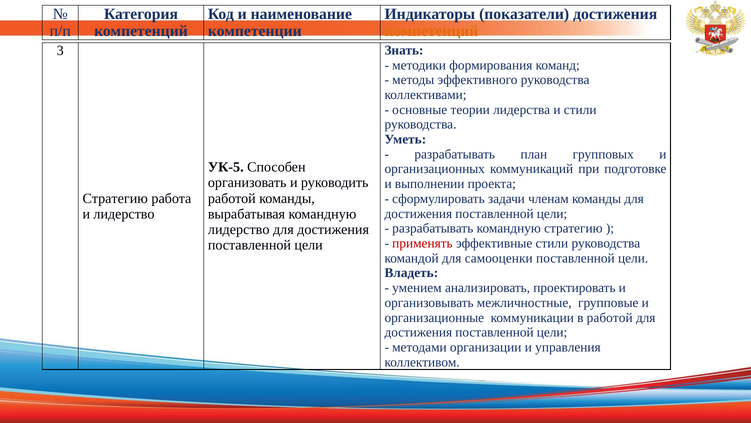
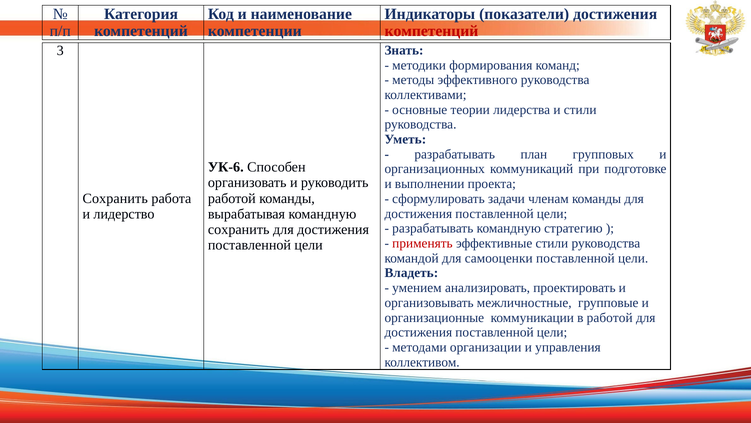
компетенций at (431, 31) colour: orange -> red
УК-5: УК-5 -> УК-6
Стратегию at (115, 198): Стратегию -> Сохранить
лидерство at (239, 229): лидерство -> сохранить
